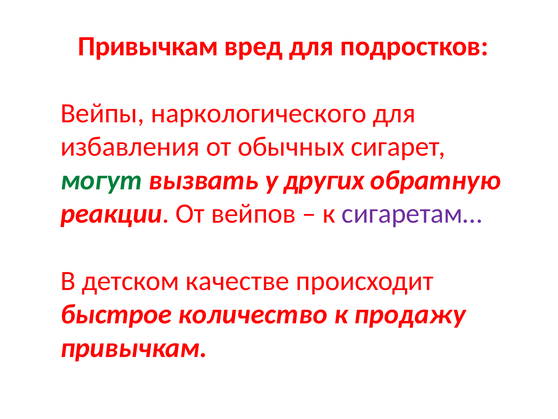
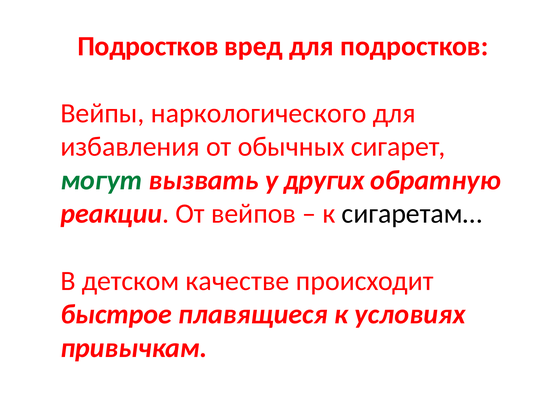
Привычкам at (148, 46): Привычкам -> Подростков
сигаретам… colour: purple -> black
количество: количество -> плавящиеся
продажу: продажу -> условиях
